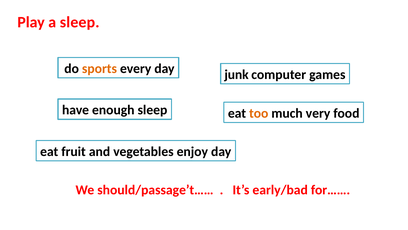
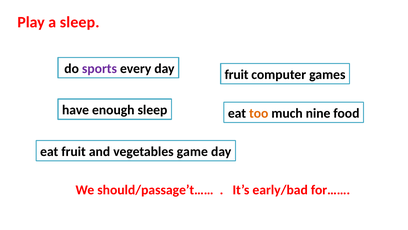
sports colour: orange -> purple
day junk: junk -> fruit
very: very -> nine
enjoy: enjoy -> game
